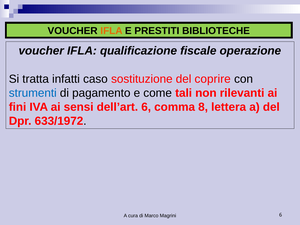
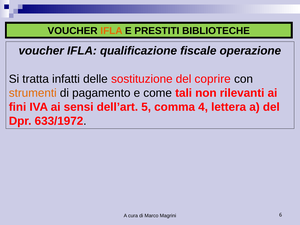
caso: caso -> delle
strumenti colour: blue -> orange
dell’art 6: 6 -> 5
8: 8 -> 4
